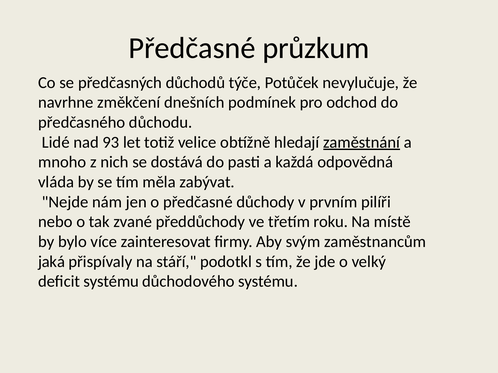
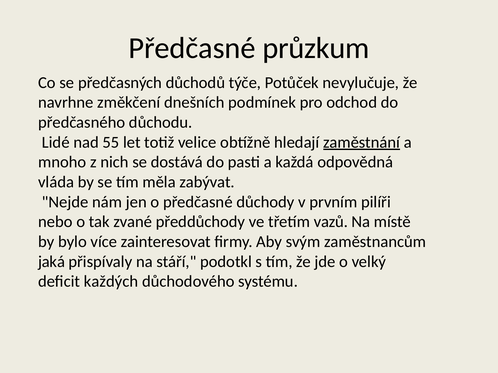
93: 93 -> 55
roku: roku -> vazů
deficit systému: systému -> každých
